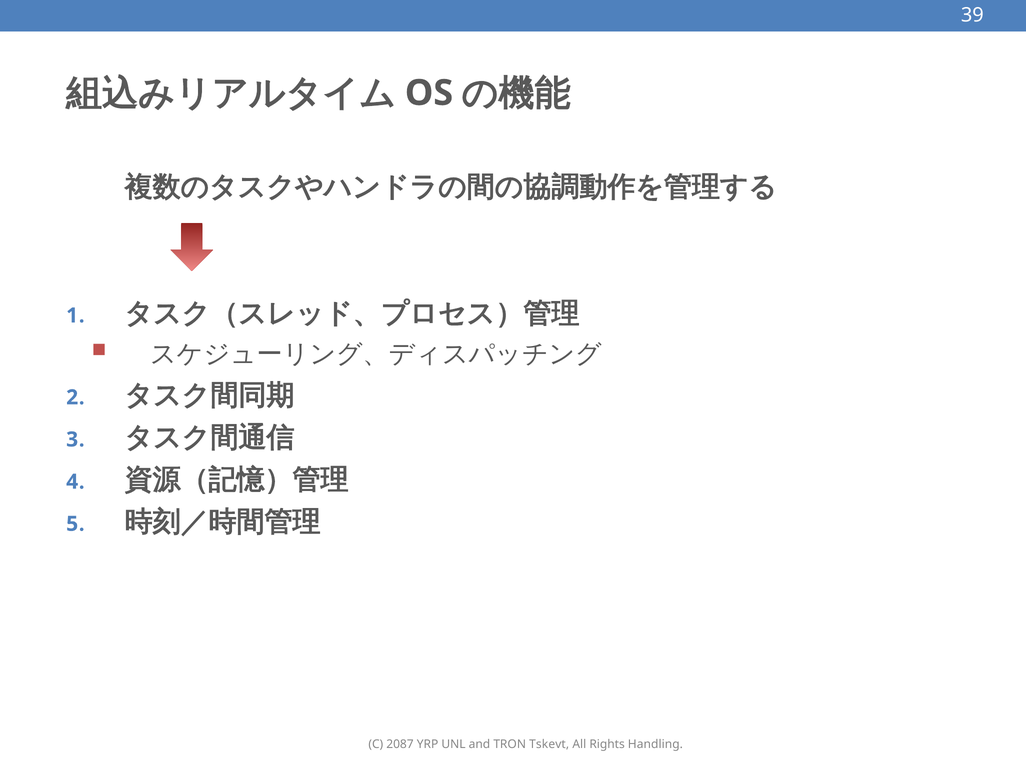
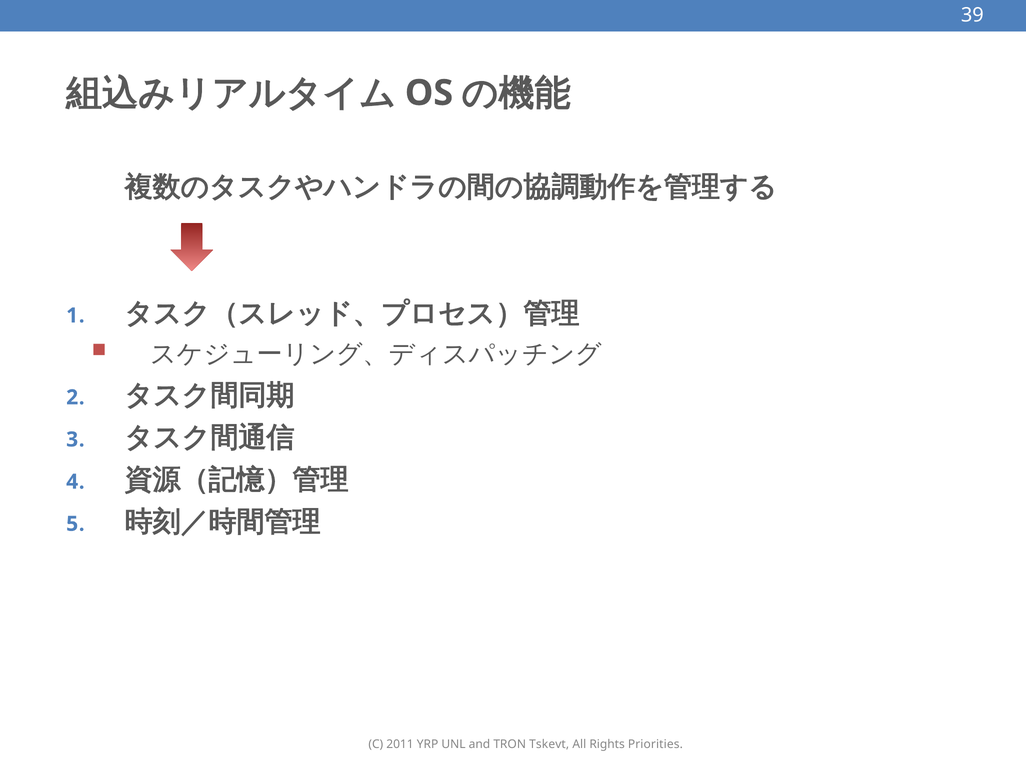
2087: 2087 -> 2011
Handling: Handling -> Priorities
